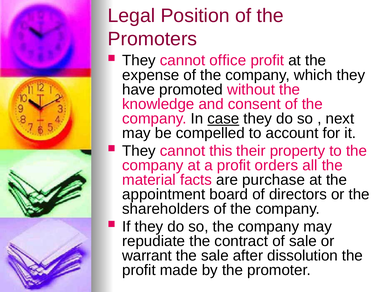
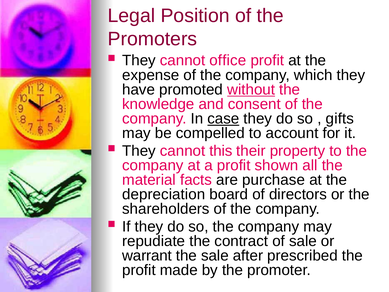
without underline: none -> present
next: next -> gifts
orders: orders -> shown
appointment: appointment -> depreciation
dissolution: dissolution -> prescribed
